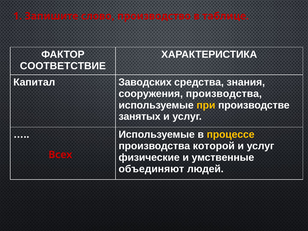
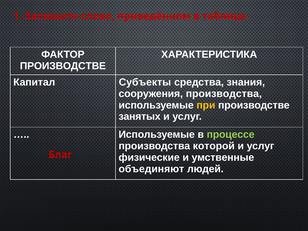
производство: производство -> приведённом
СООТВЕТСТВИЕ at (63, 66): СООТВЕТСТВИЕ -> ПРОИЗВОДСТВЕ
Заводских: Заводских -> Субъекты
процессе colour: yellow -> light green
Всех: Всех -> Благ
